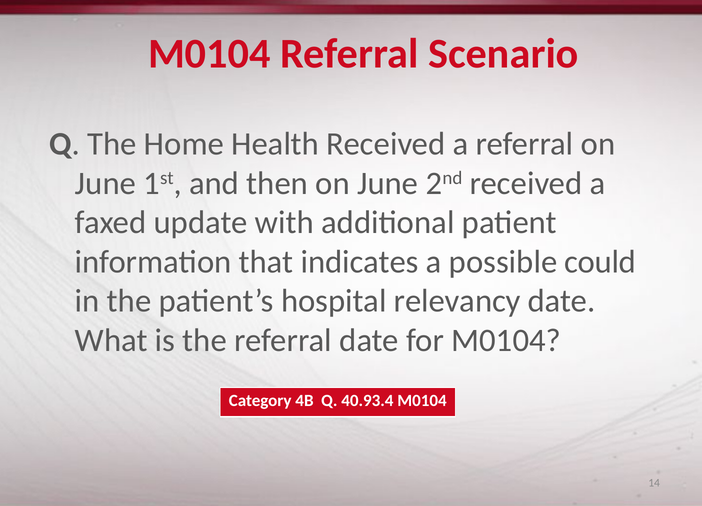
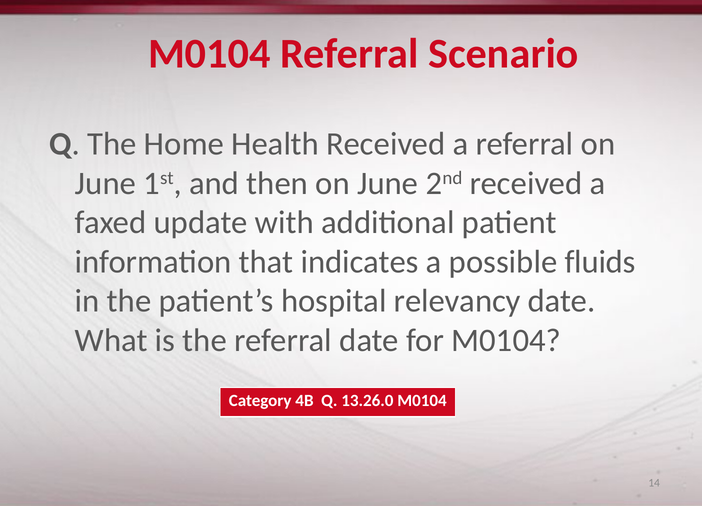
could: could -> fluids
40.93.4: 40.93.4 -> 13.26.0
